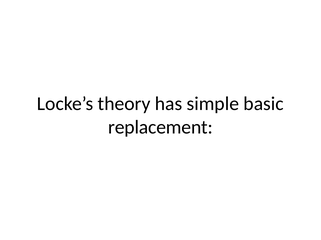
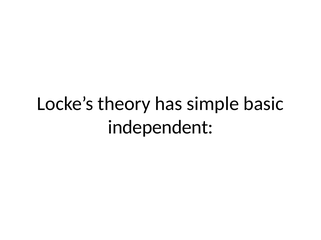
replacement: replacement -> independent
